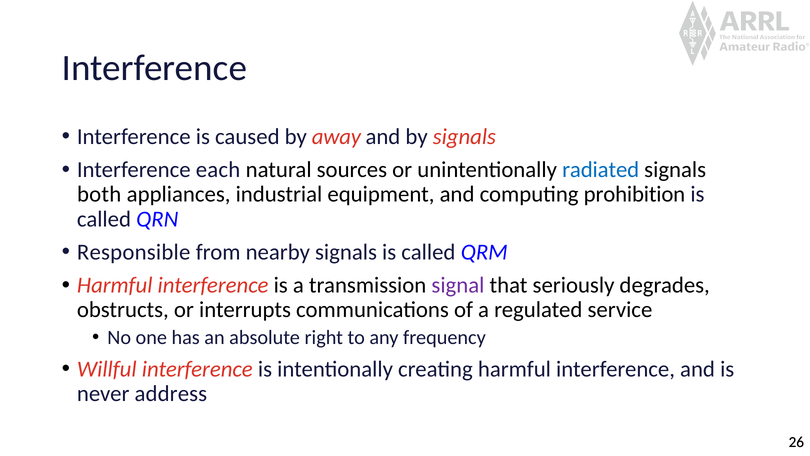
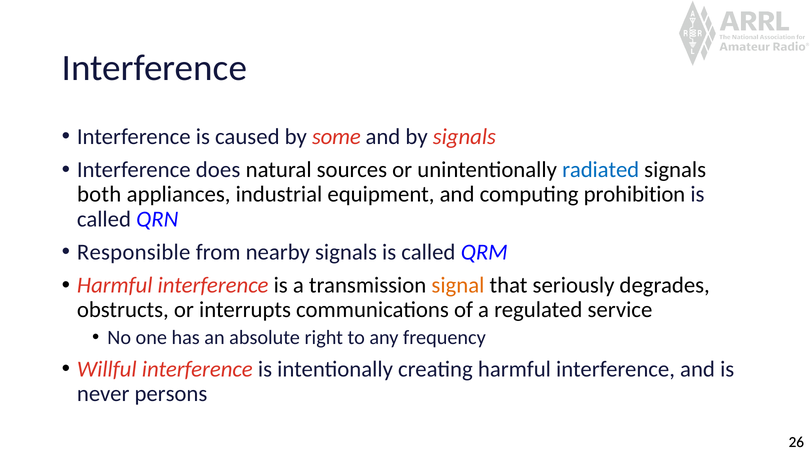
away: away -> some
each: each -> does
signal colour: purple -> orange
address: address -> persons
